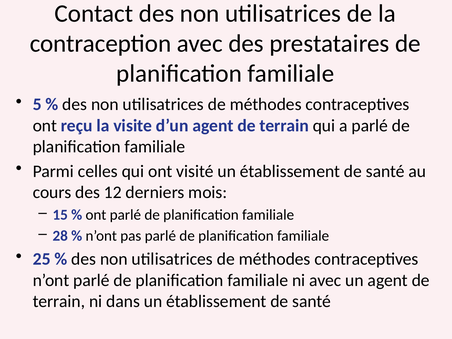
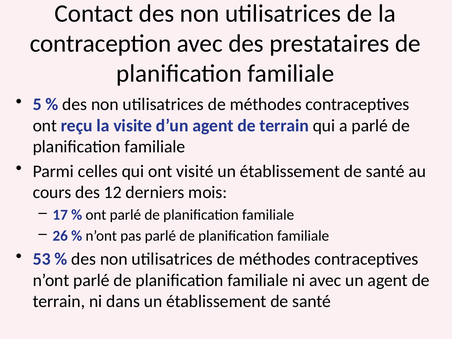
15: 15 -> 17
28: 28 -> 26
25: 25 -> 53
